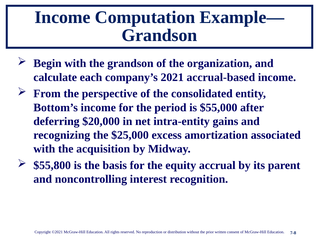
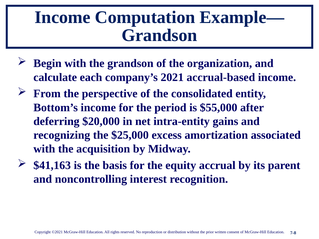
$55,800: $55,800 -> $41,163
